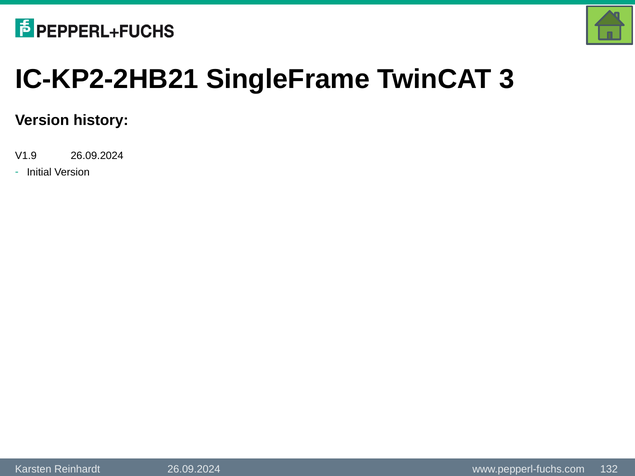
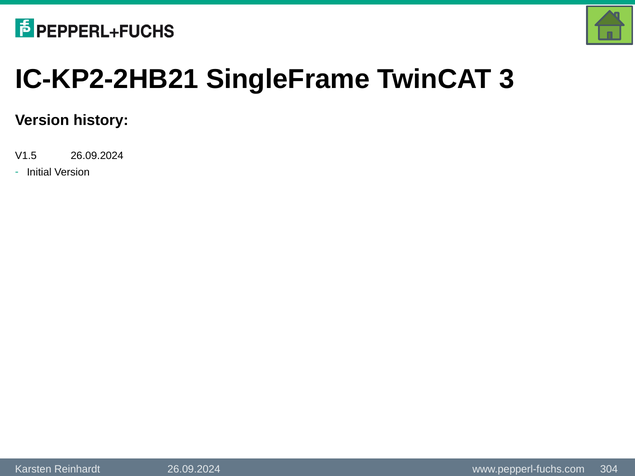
V1.9: V1.9 -> V1.5
132: 132 -> 304
